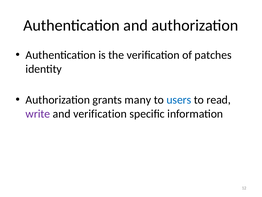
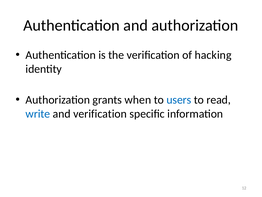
patches: patches -> hacking
many: many -> when
write colour: purple -> blue
